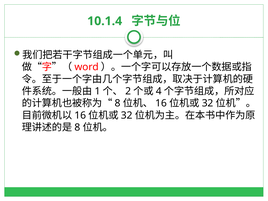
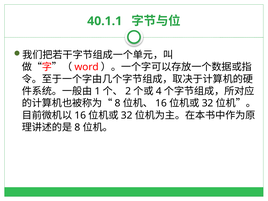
10.1.4: 10.1.4 -> 40.1.1
